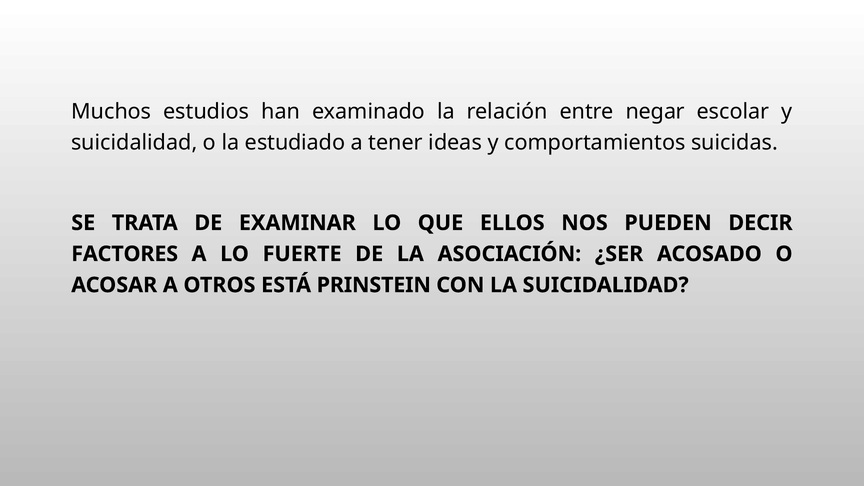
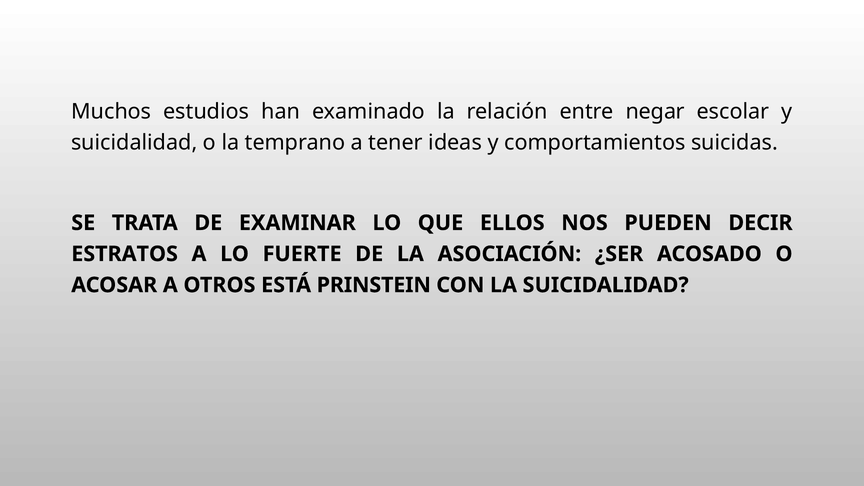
estudiado: estudiado -> temprano
FACTORES: FACTORES -> ESTRATOS
